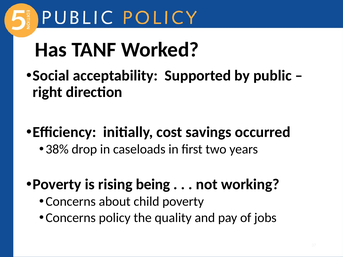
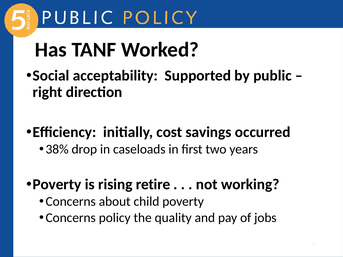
being: being -> retire
